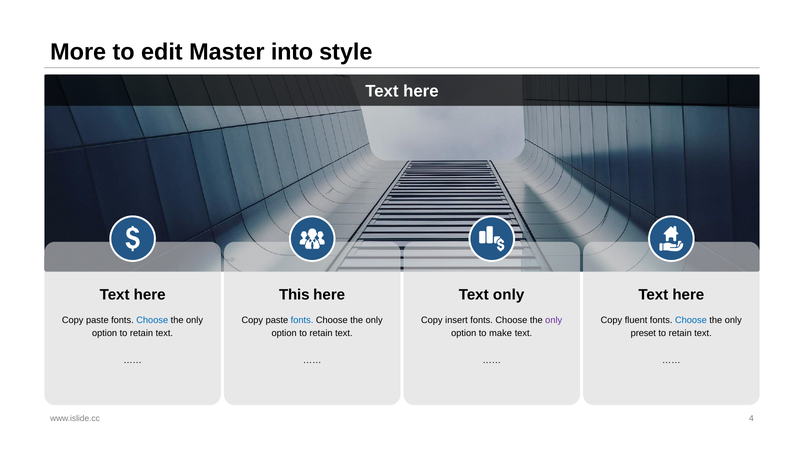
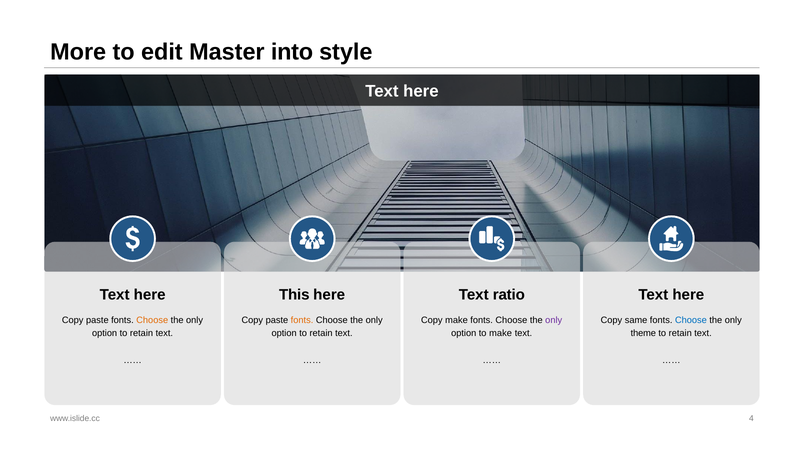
Text only: only -> ratio
Choose at (152, 320) colour: blue -> orange
fonts at (302, 320) colour: blue -> orange
Copy insert: insert -> make
fluent: fluent -> same
preset: preset -> theme
